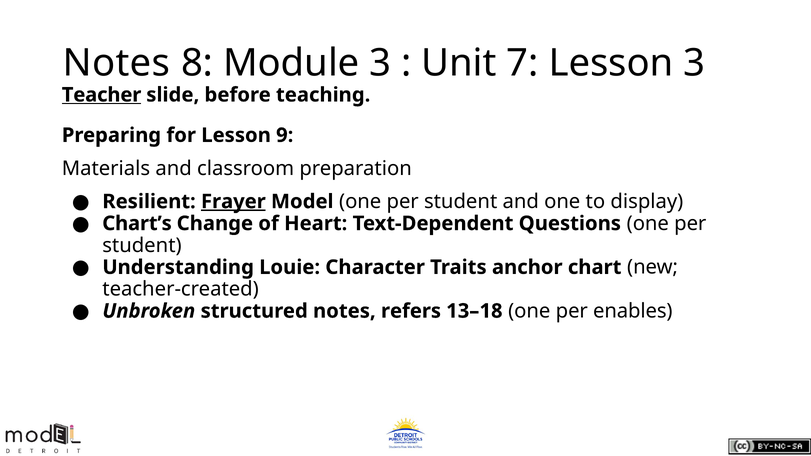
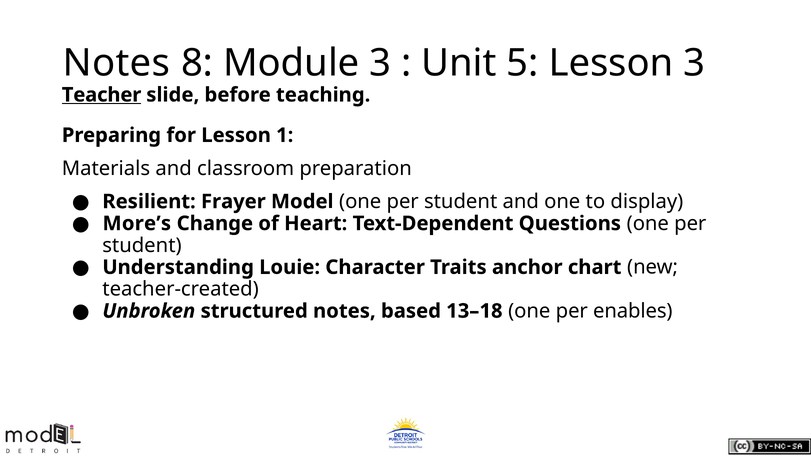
7: 7 -> 5
9: 9 -> 1
Frayer underline: present -> none
Chart’s: Chart’s -> More’s
refers: refers -> based
